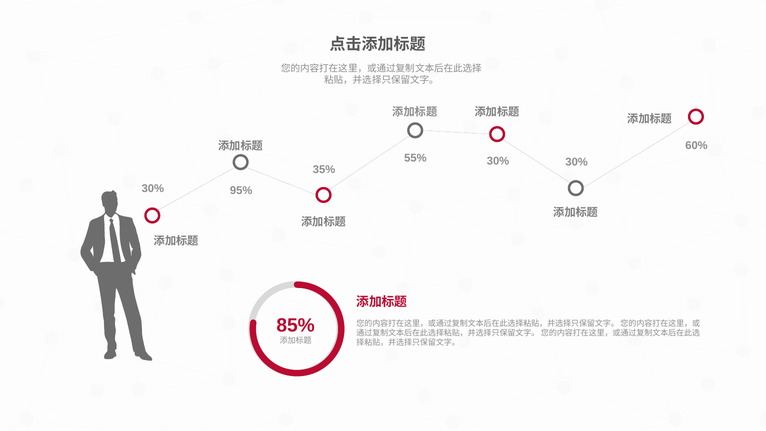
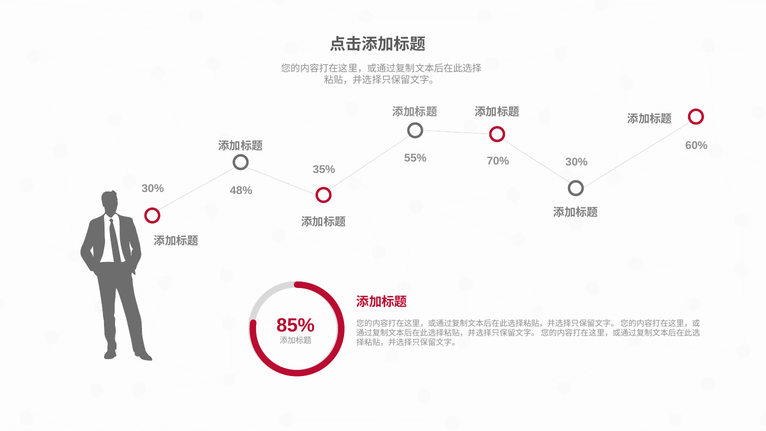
55% 30%: 30% -> 70%
95%: 95% -> 48%
